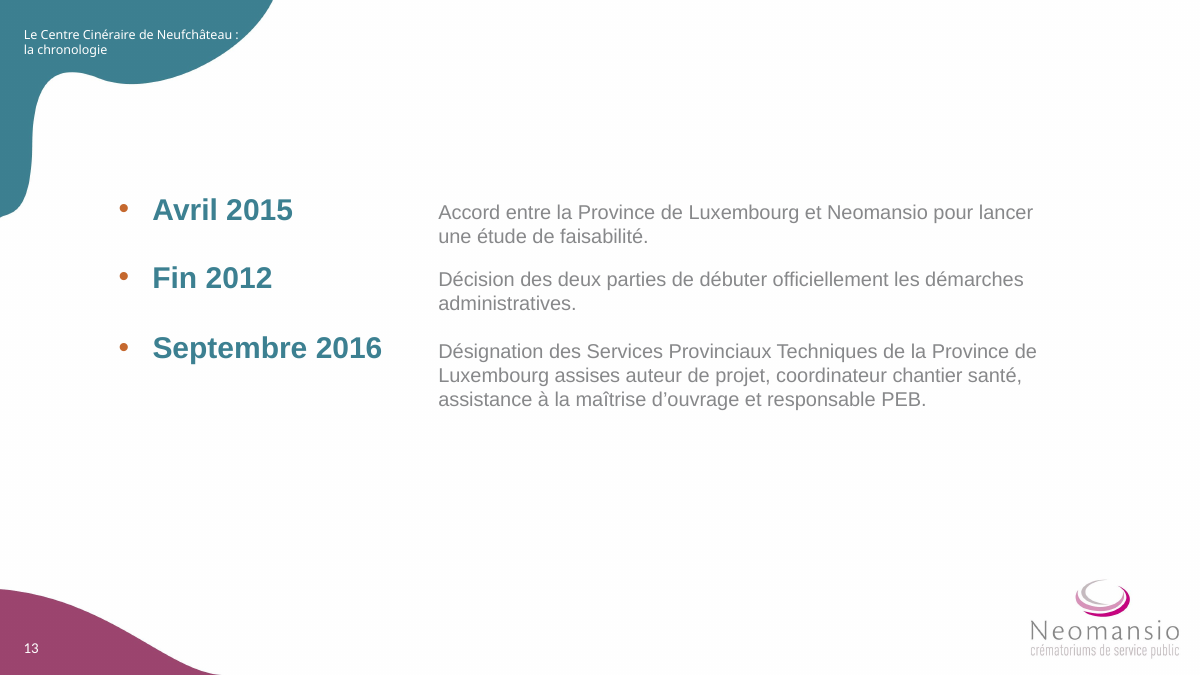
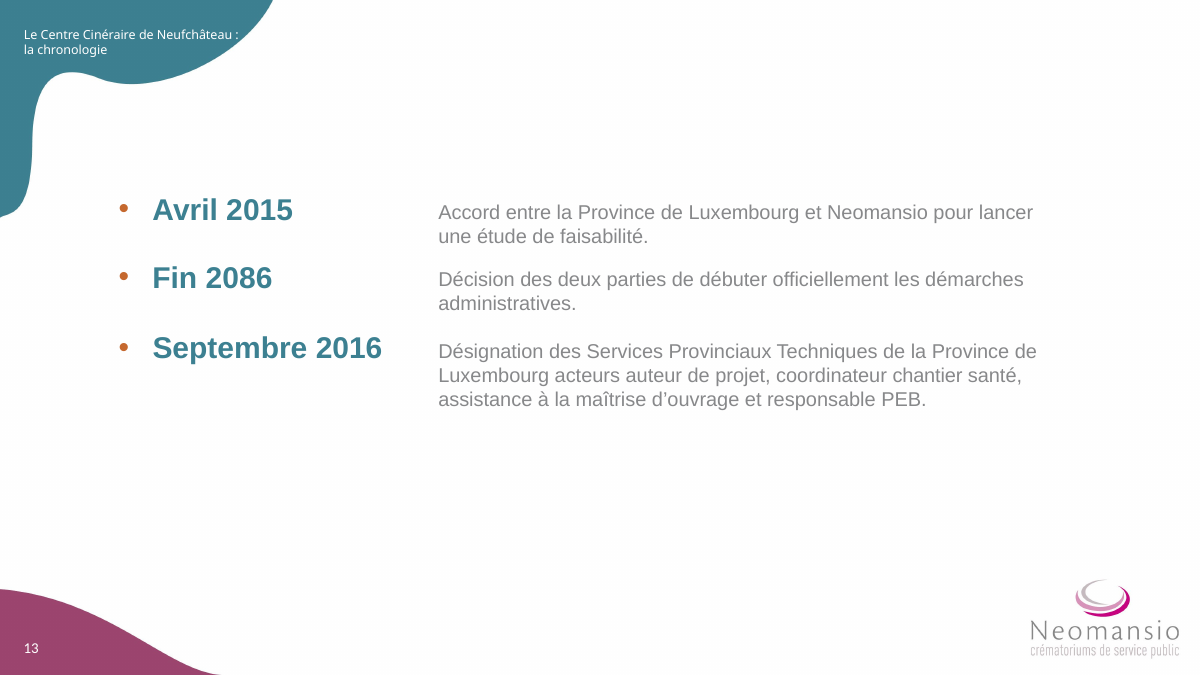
2012: 2012 -> 2086
assises: assises -> acteurs
